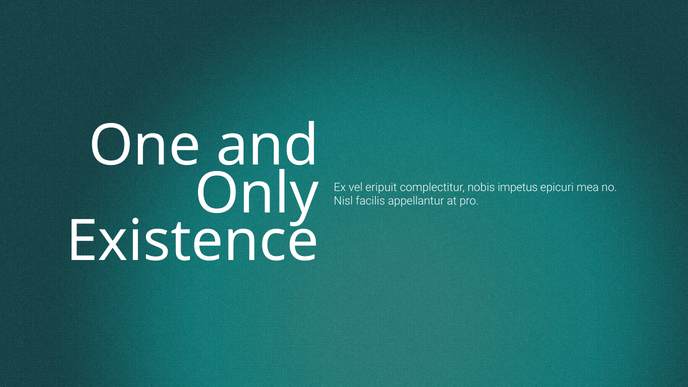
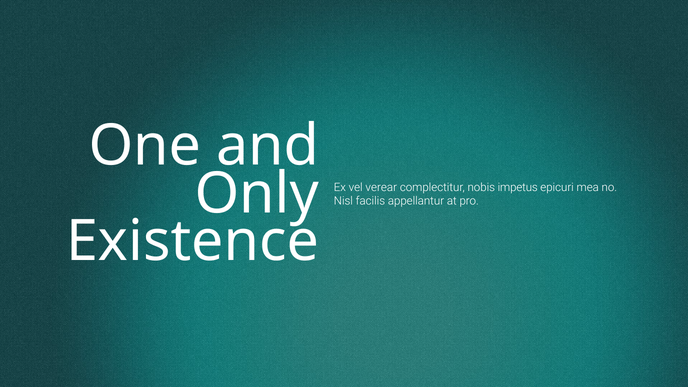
eripuit: eripuit -> verear
